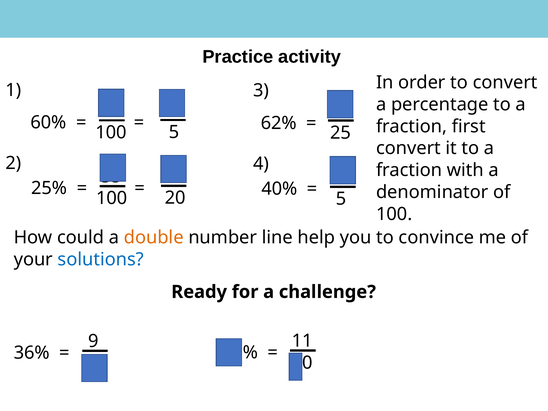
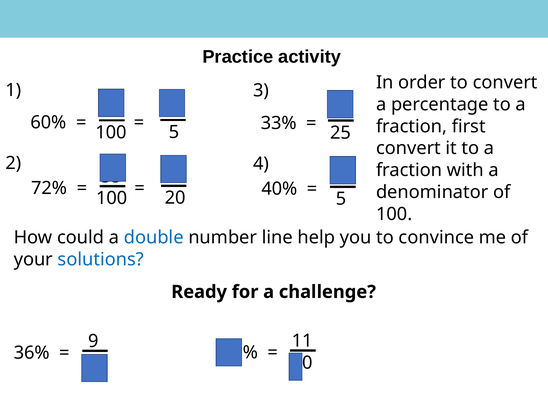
62%: 62% -> 33%
25%: 25% -> 72%
double colour: orange -> blue
